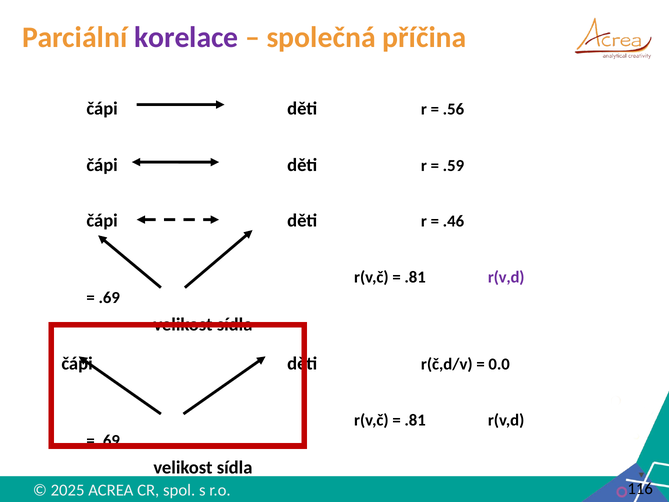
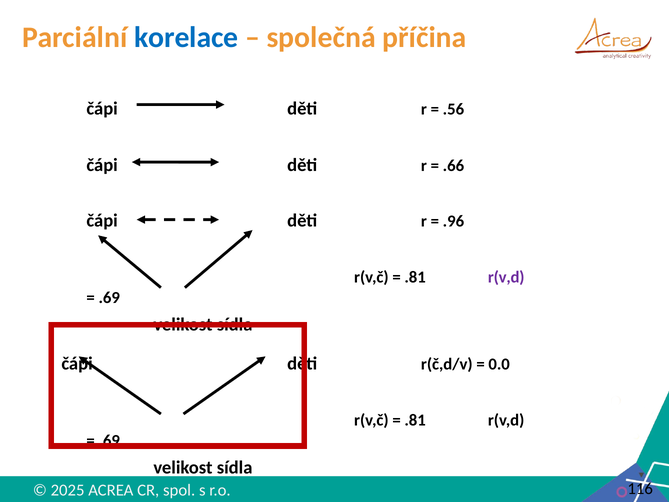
korelace colour: purple -> blue
.59: .59 -> .66
.46: .46 -> .96
